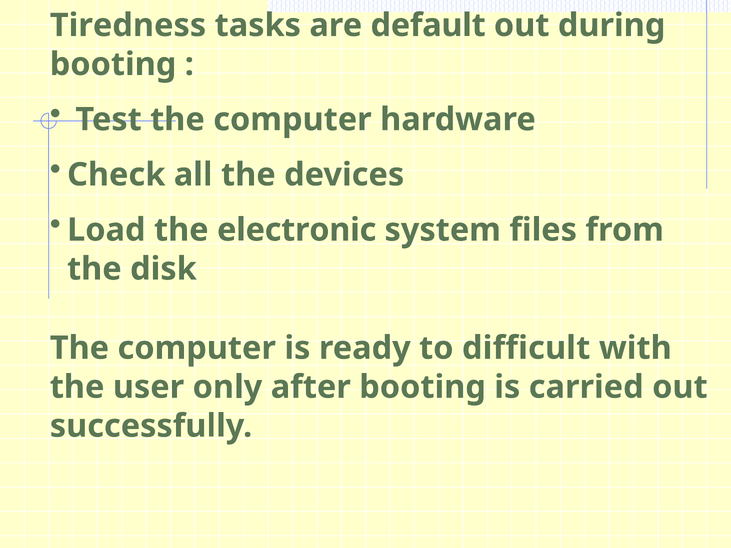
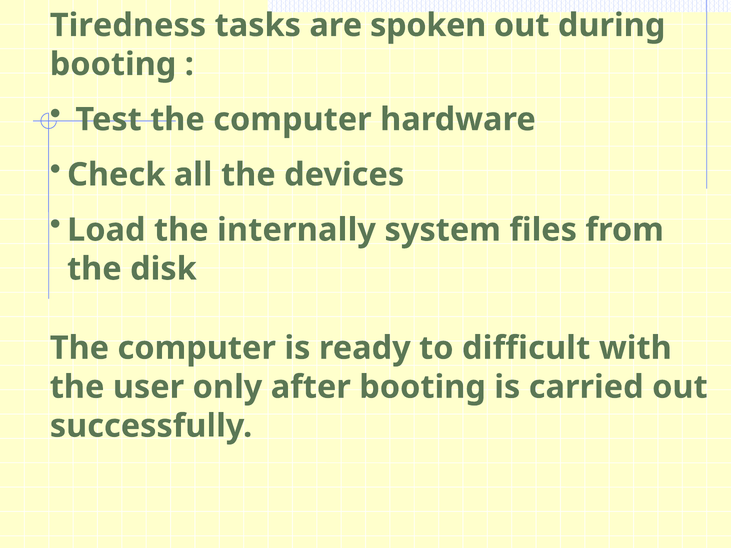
default: default -> spoken
electronic: electronic -> internally
